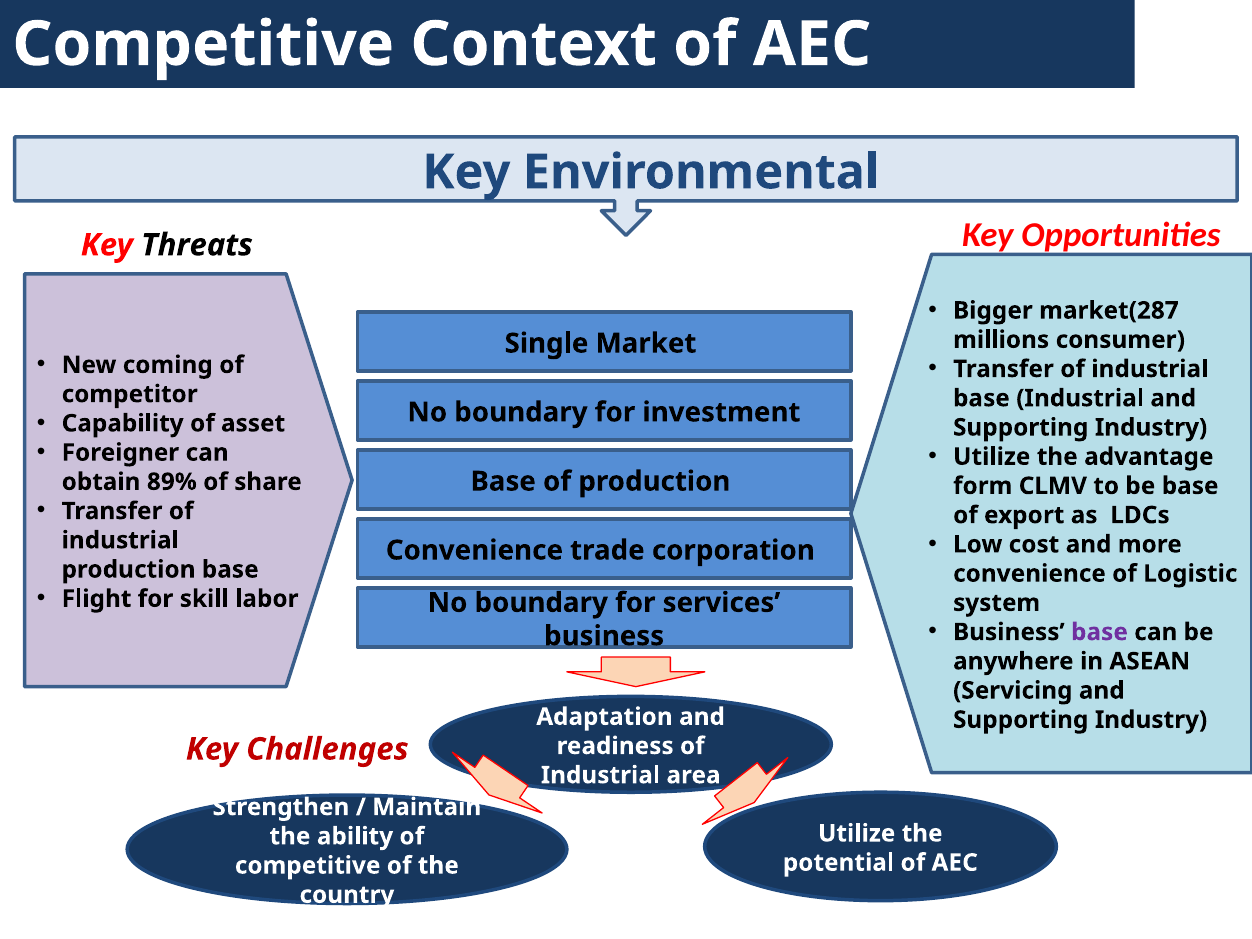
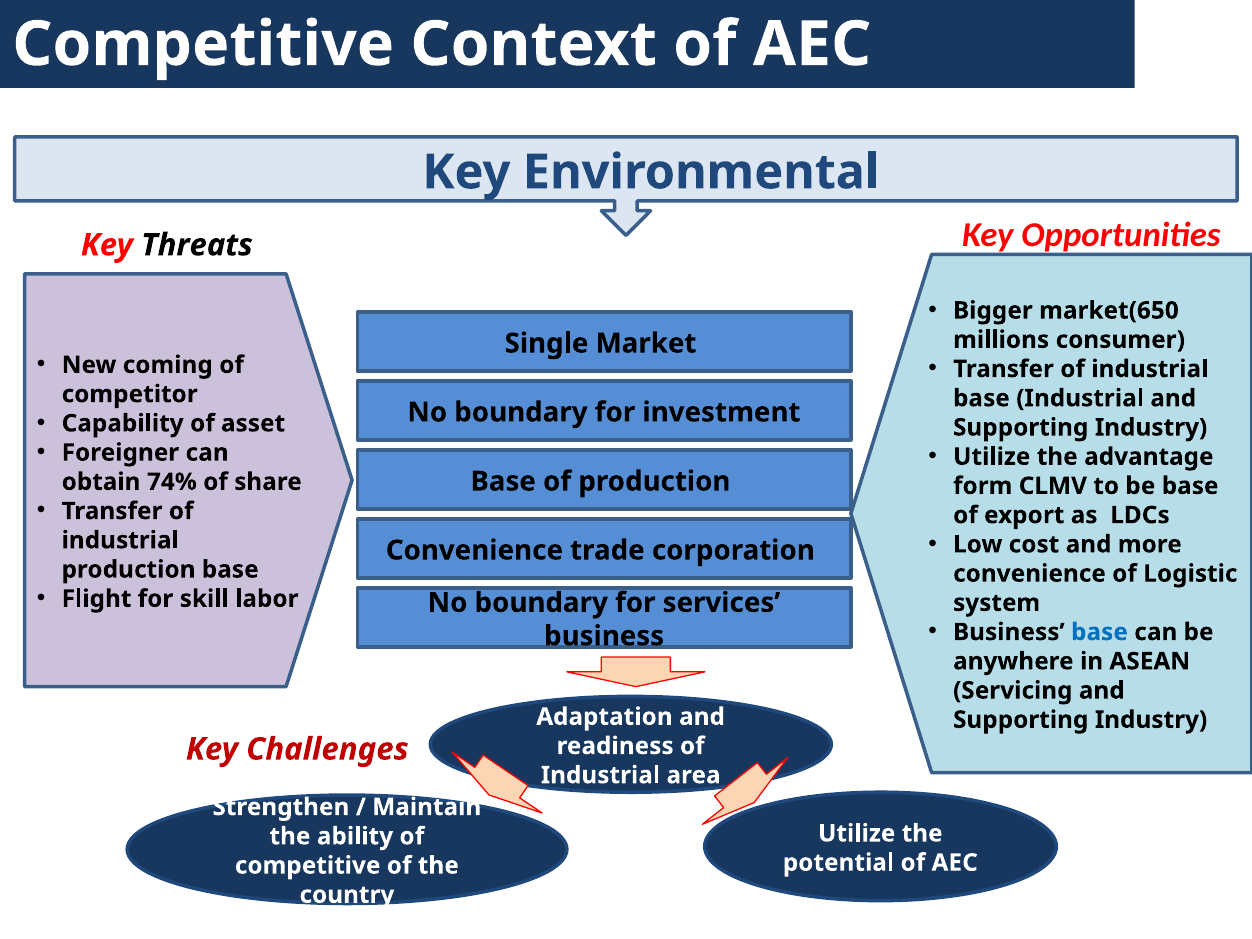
market(287: market(287 -> market(650
89%: 89% -> 74%
base at (1099, 632) colour: purple -> blue
